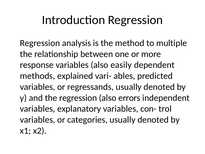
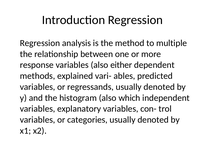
easily: easily -> either
the regression: regression -> histogram
errors: errors -> which
